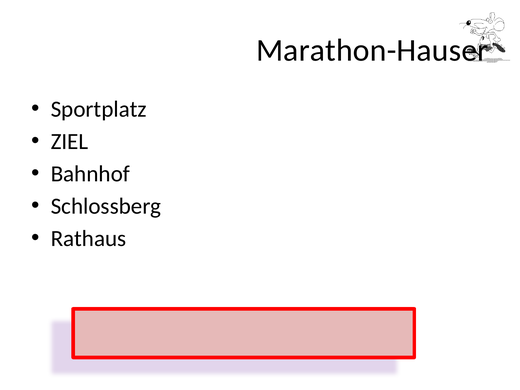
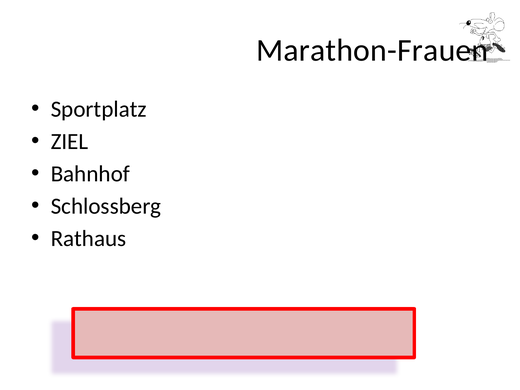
Marathon-Hauser: Marathon-Hauser -> Marathon-Frauen
